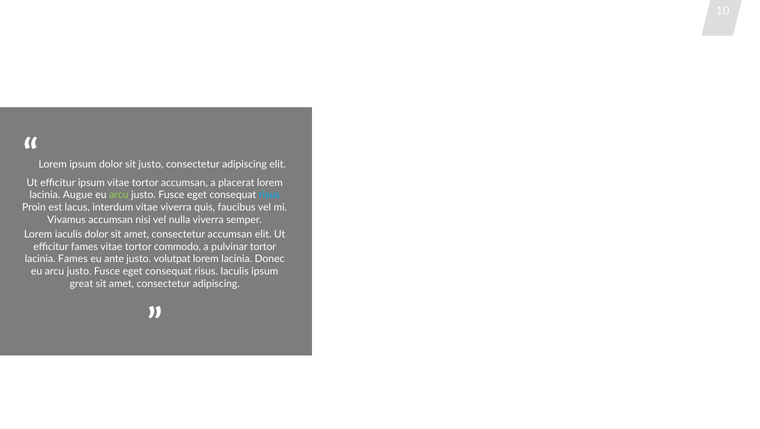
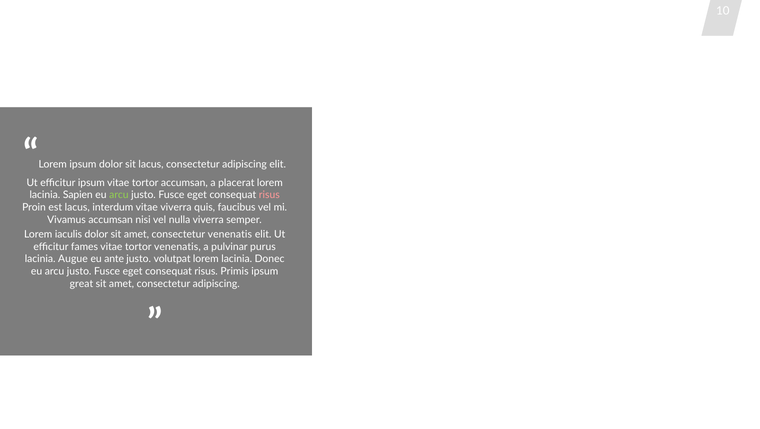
sit justo: justo -> lacus
Augue: Augue -> Sapien
risus at (269, 195) colour: light blue -> pink
consectetur accumsan: accumsan -> venenatis
tortor commodo: commodo -> venenatis
pulvinar tortor: tortor -> purus
lacinia Fames: Fames -> Augue
risus Iaculis: Iaculis -> Primis
